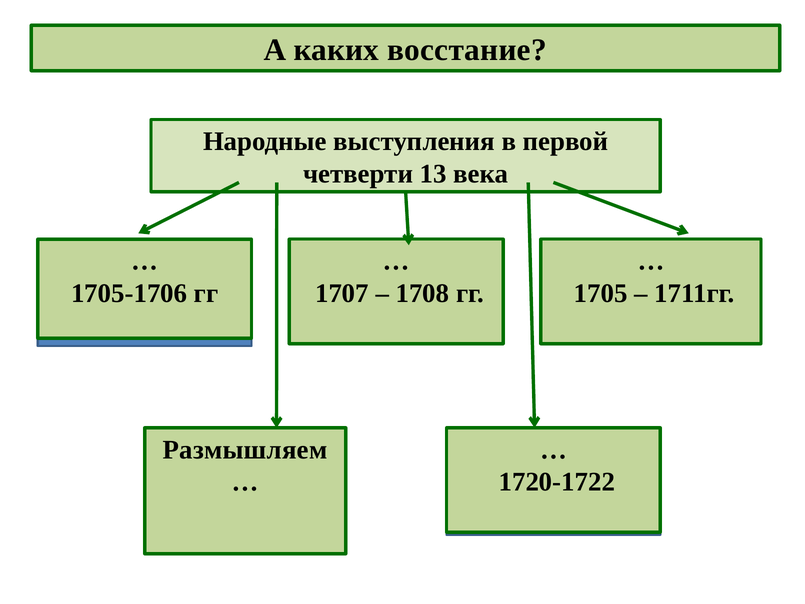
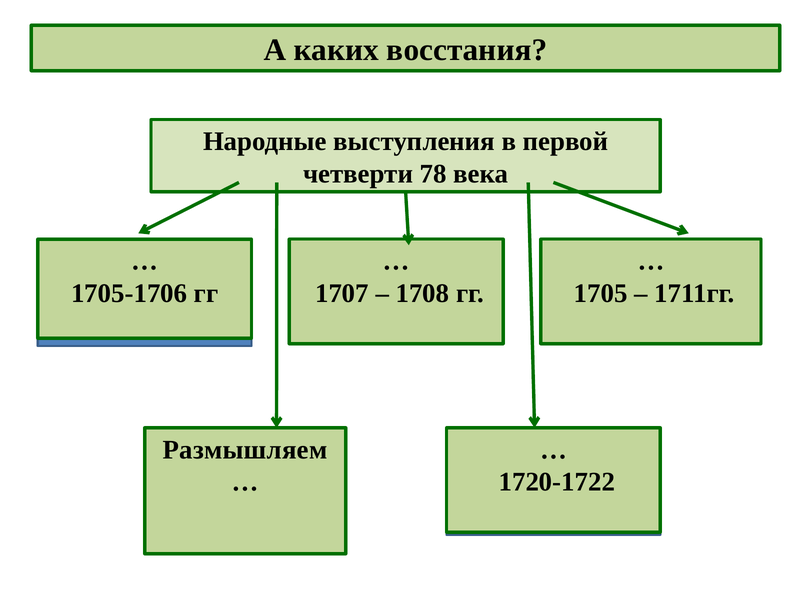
восстание: восстание -> восстания
13: 13 -> 78
